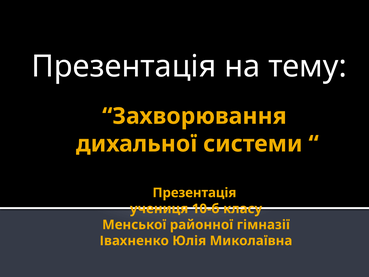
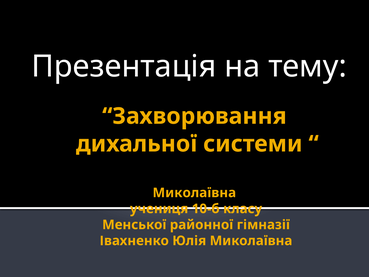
Презентація at (194, 193): Презентація -> Миколаївна
